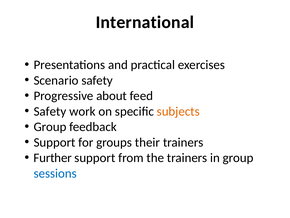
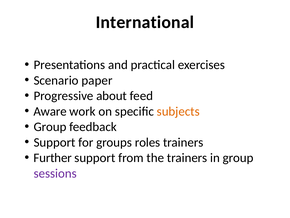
Scenario safety: safety -> paper
Safety at (50, 111): Safety -> Aware
their: their -> roles
sessions colour: blue -> purple
